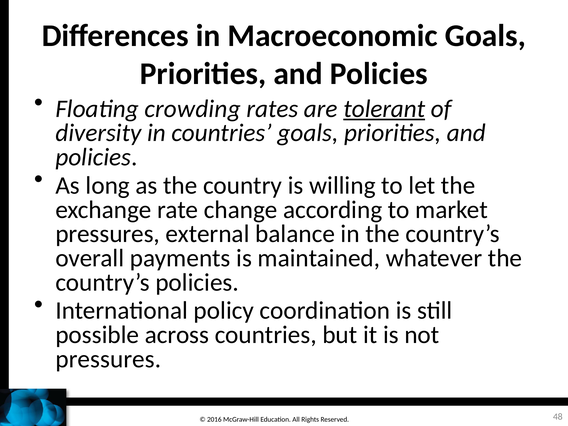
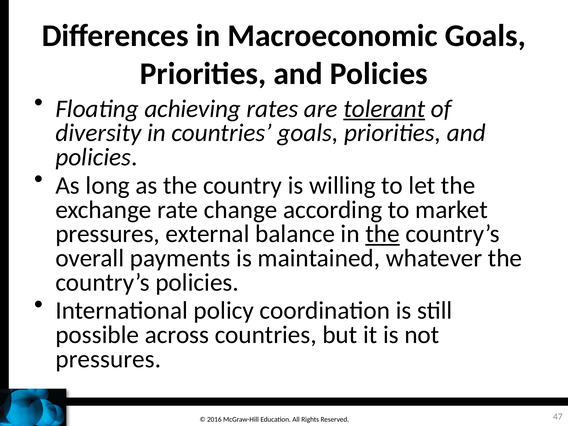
crowding: crowding -> achieving
the at (383, 234) underline: none -> present
48: 48 -> 47
